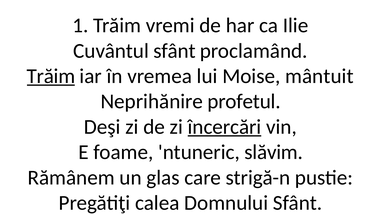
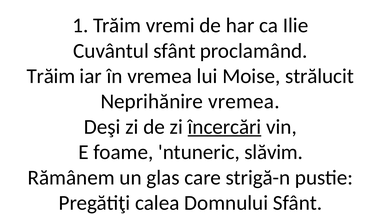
Trăim at (51, 76) underline: present -> none
mântuit: mântuit -> strălucit
Neprihănire profetul: profetul -> vremea
